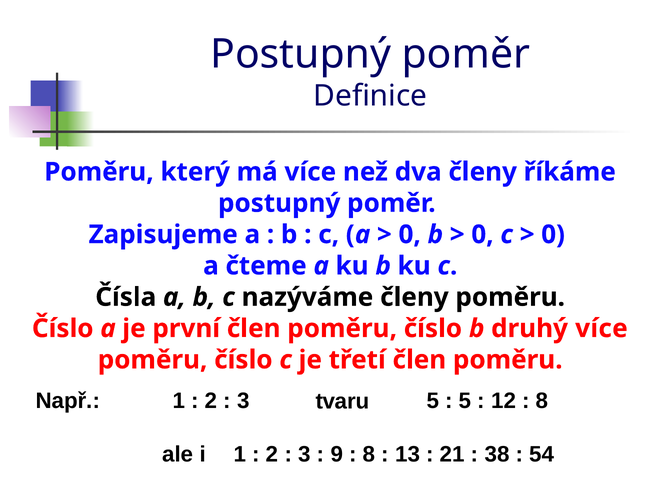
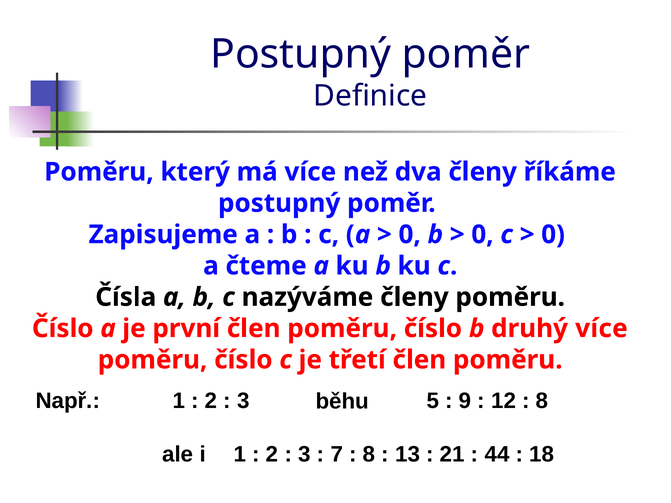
tvaru: tvaru -> běhu
5 at (465, 401): 5 -> 9
9: 9 -> 7
38: 38 -> 44
54: 54 -> 18
